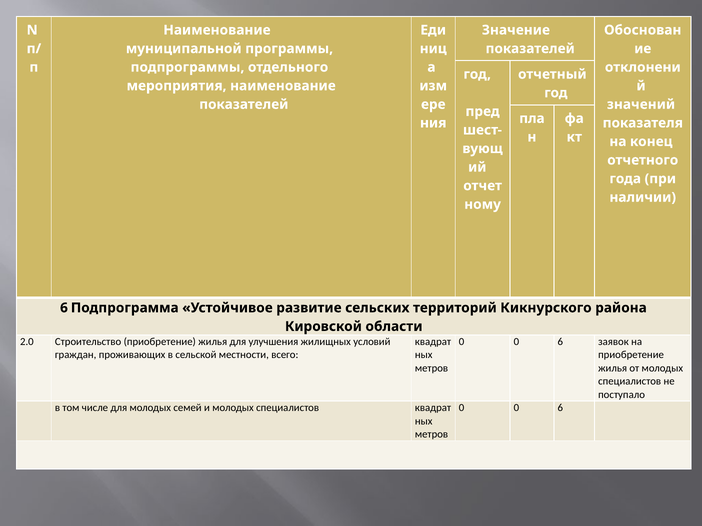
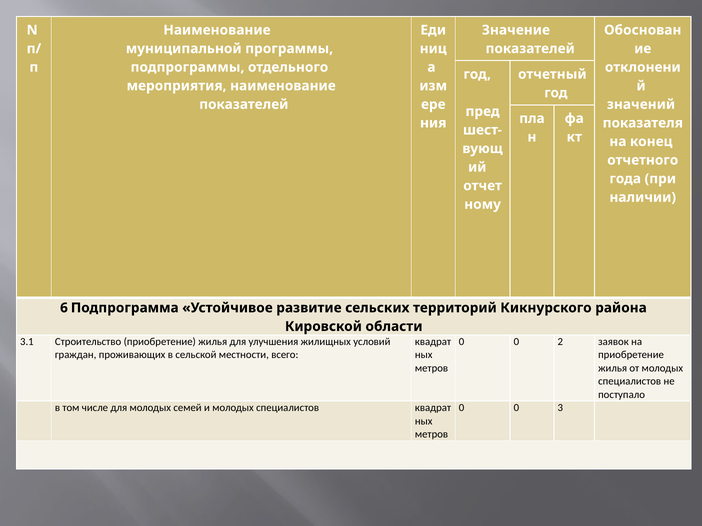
2.0: 2.0 -> 3.1
6 at (560, 342): 6 -> 2
6 at (560, 408): 6 -> 3
